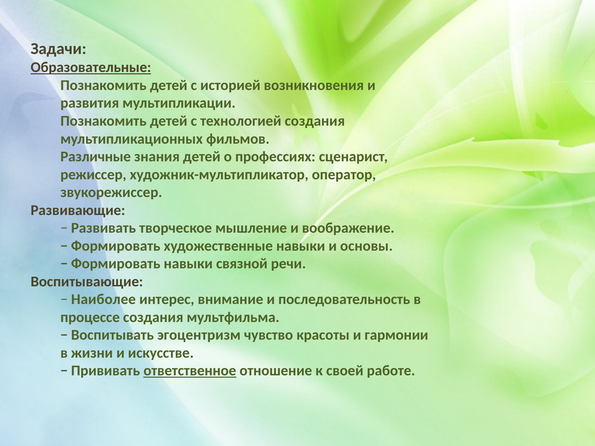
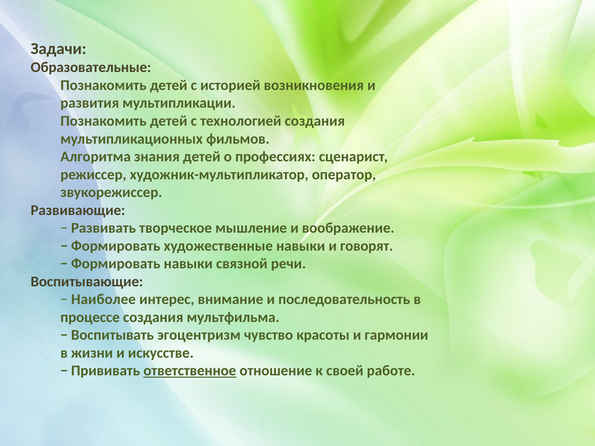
Образовательные underline: present -> none
Различные: Различные -> Алгоритма
основы: основы -> говорят
